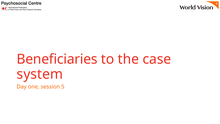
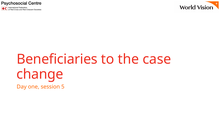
system: system -> change
